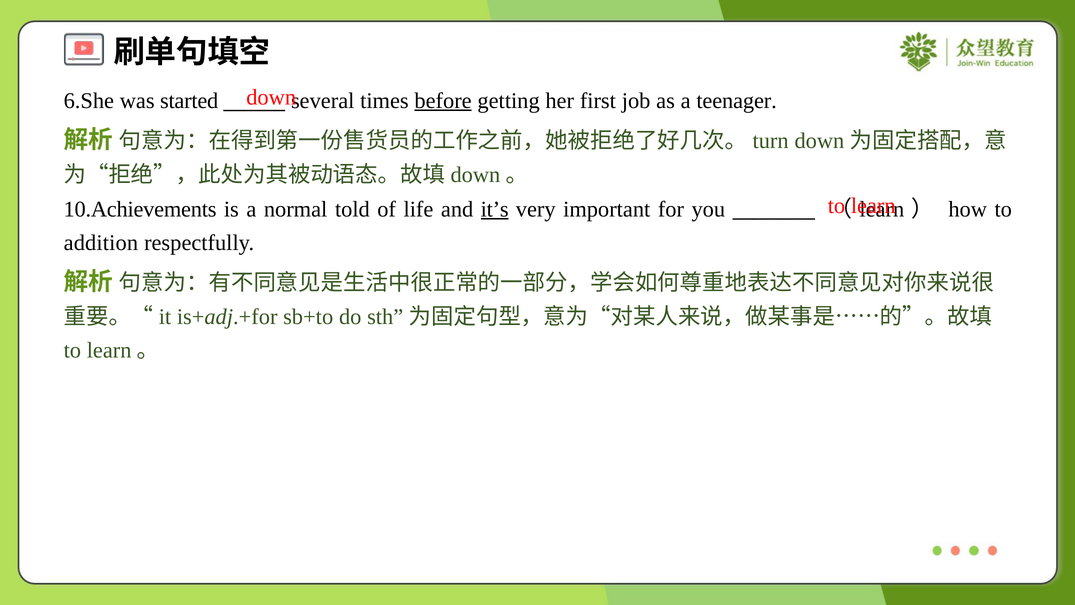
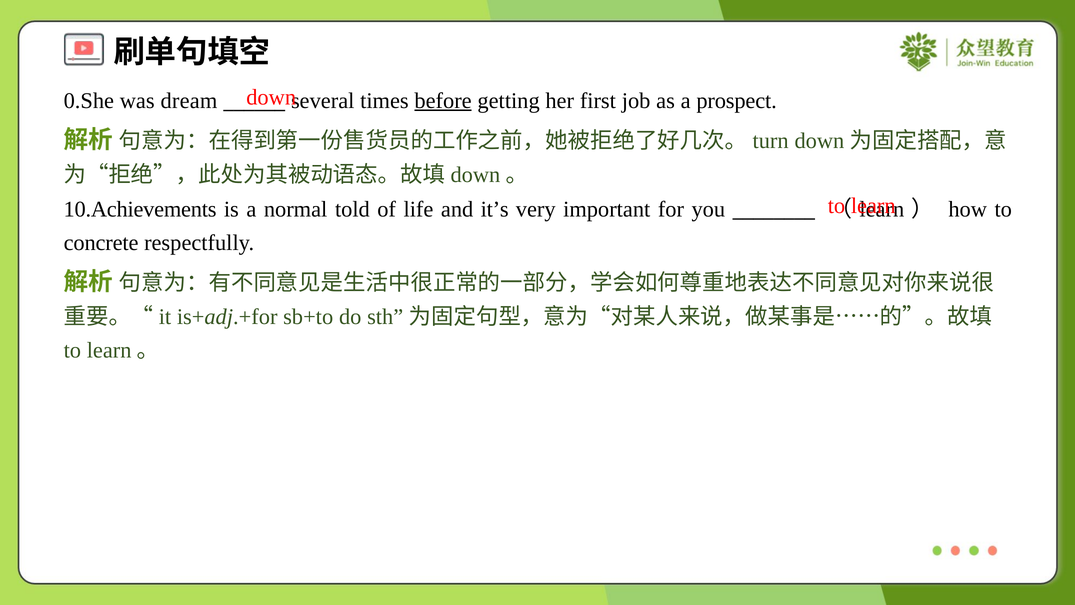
6.She: 6.She -> 0.She
started: started -> dream
teenager: teenager -> prospect
it’s underline: present -> none
addition: addition -> concrete
